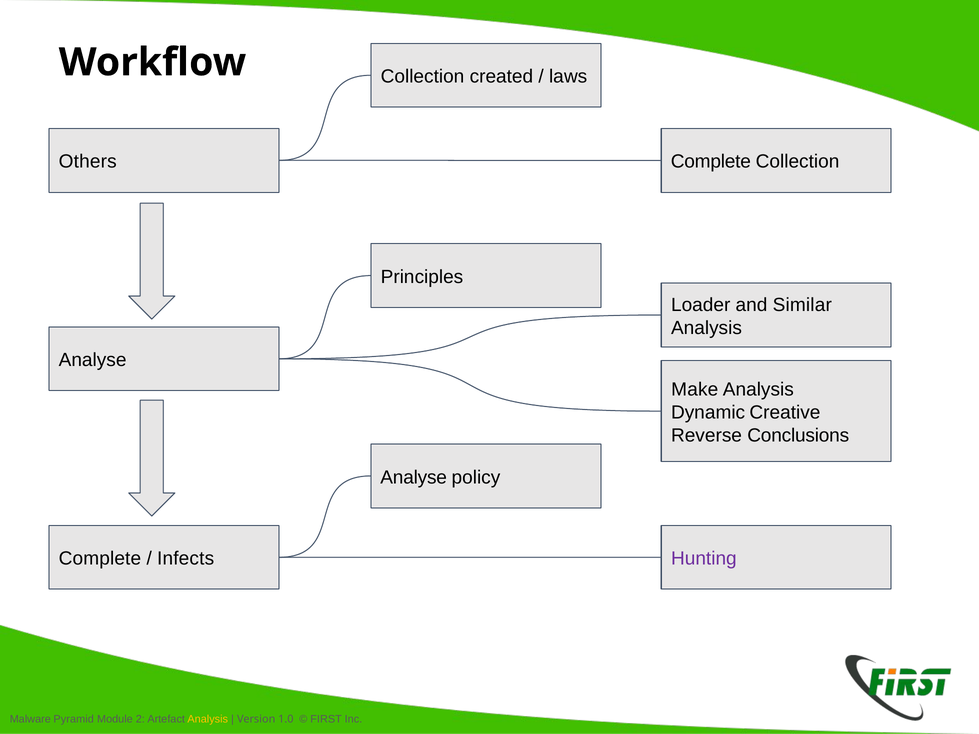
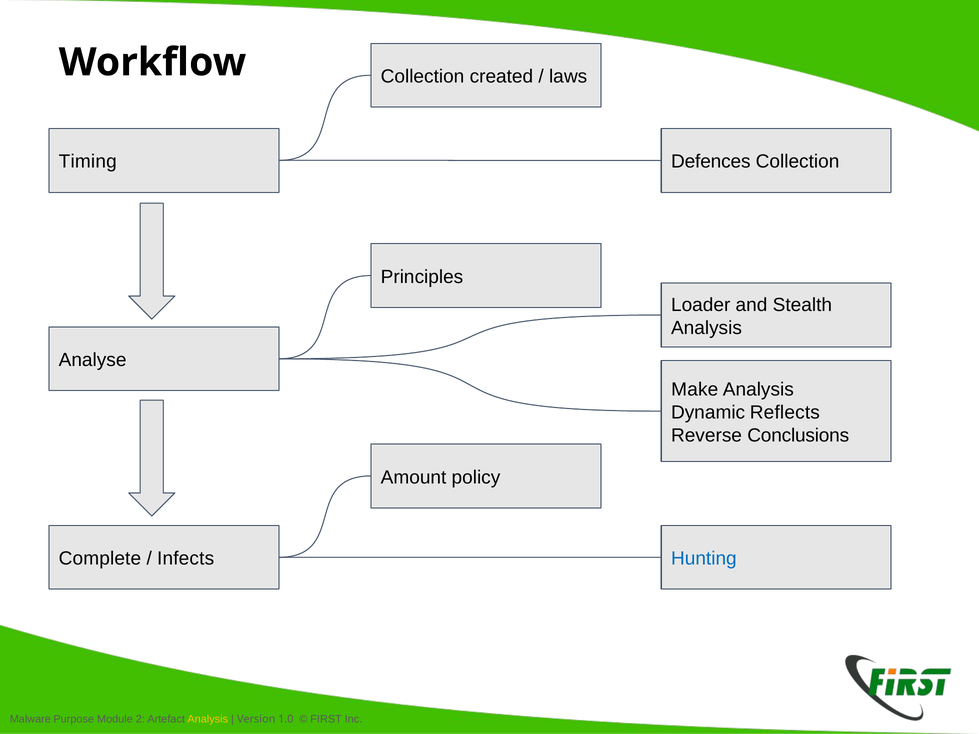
Others: Others -> Timing
Complete at (711, 162): Complete -> Defences
Similar: Similar -> Stealth
Creative: Creative -> Reflects
Analyse at (414, 477): Analyse -> Amount
Hunting colour: purple -> blue
Pyramid: Pyramid -> Purpose
